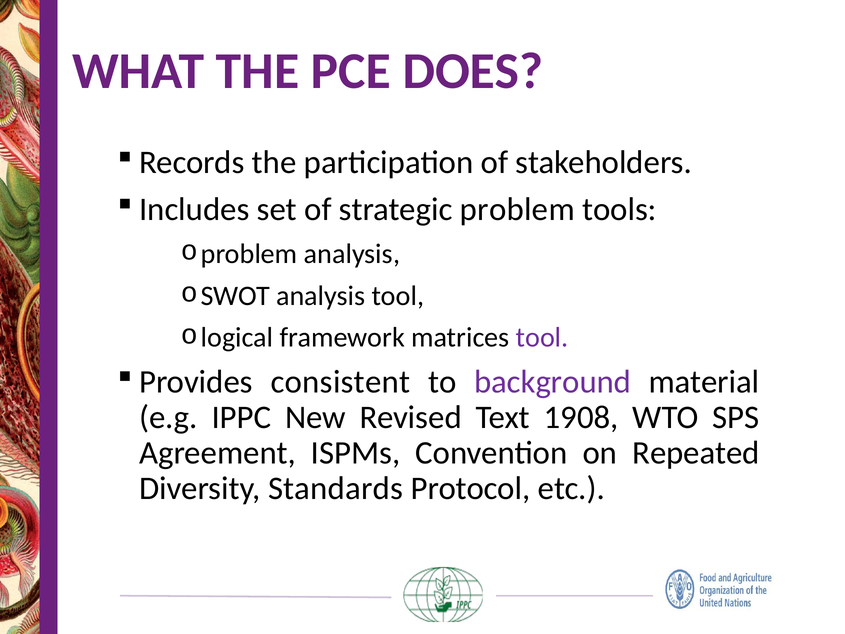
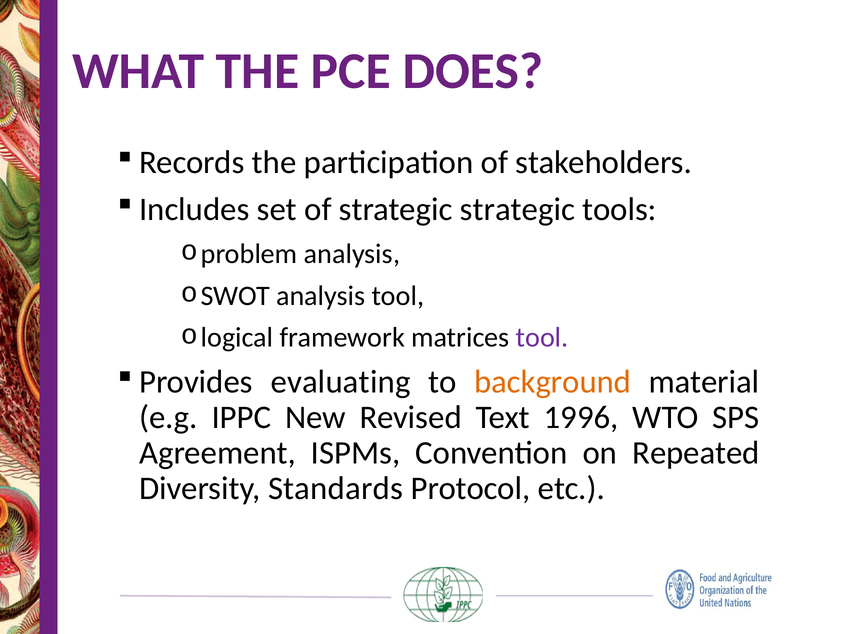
strategic problem: problem -> strategic
consistent: consistent -> evaluating
background colour: purple -> orange
1908: 1908 -> 1996
